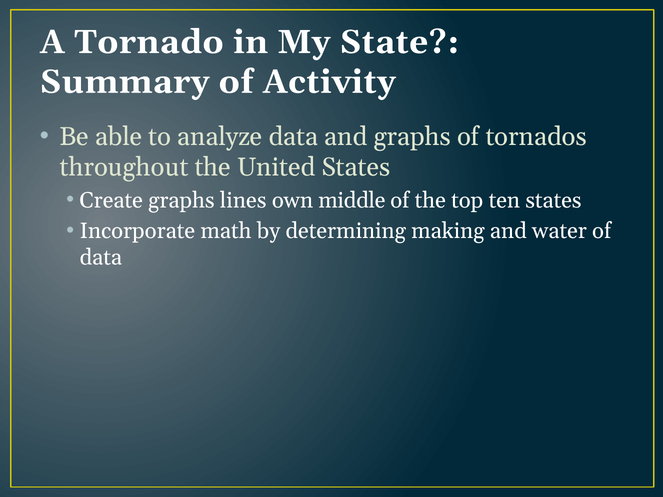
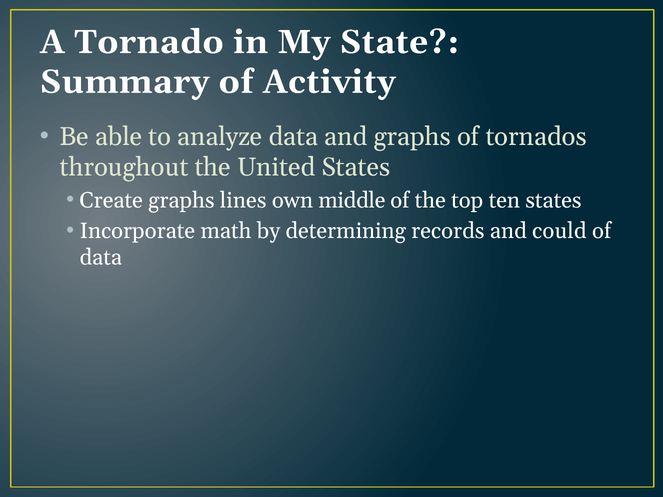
making: making -> records
water: water -> could
